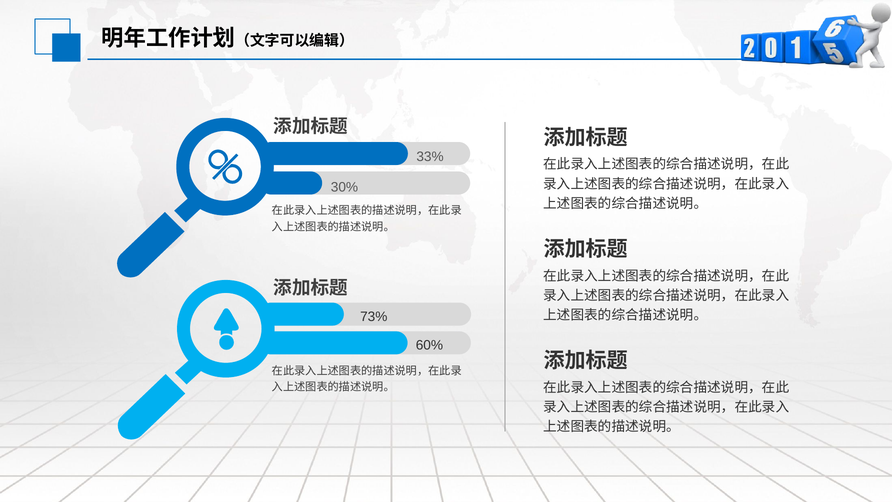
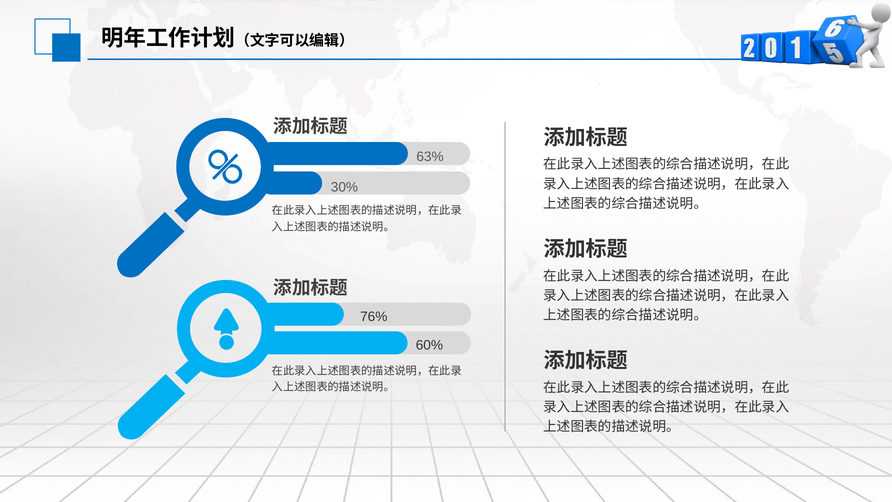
33%: 33% -> 63%
73%: 73% -> 76%
